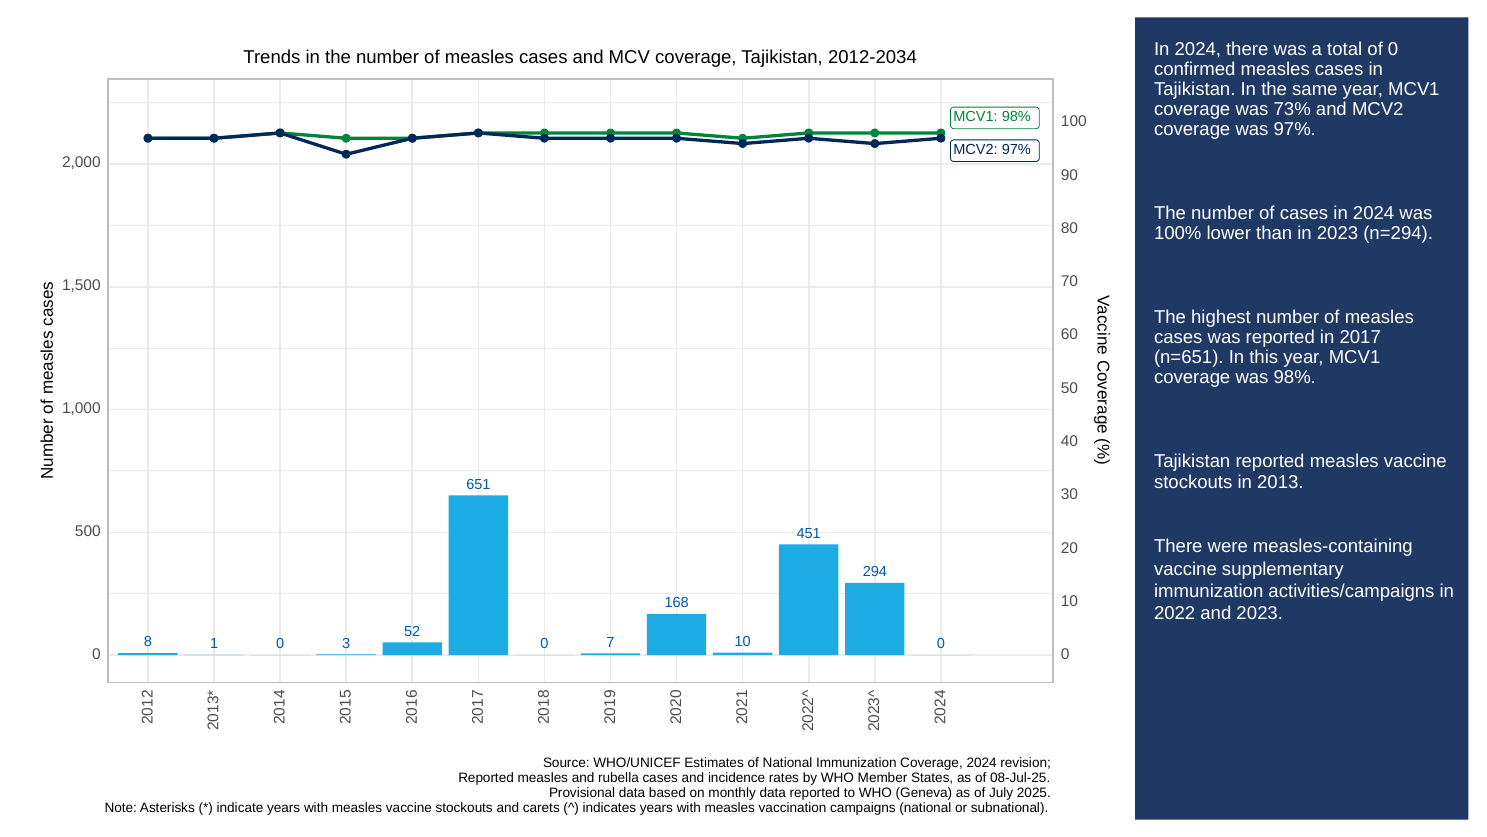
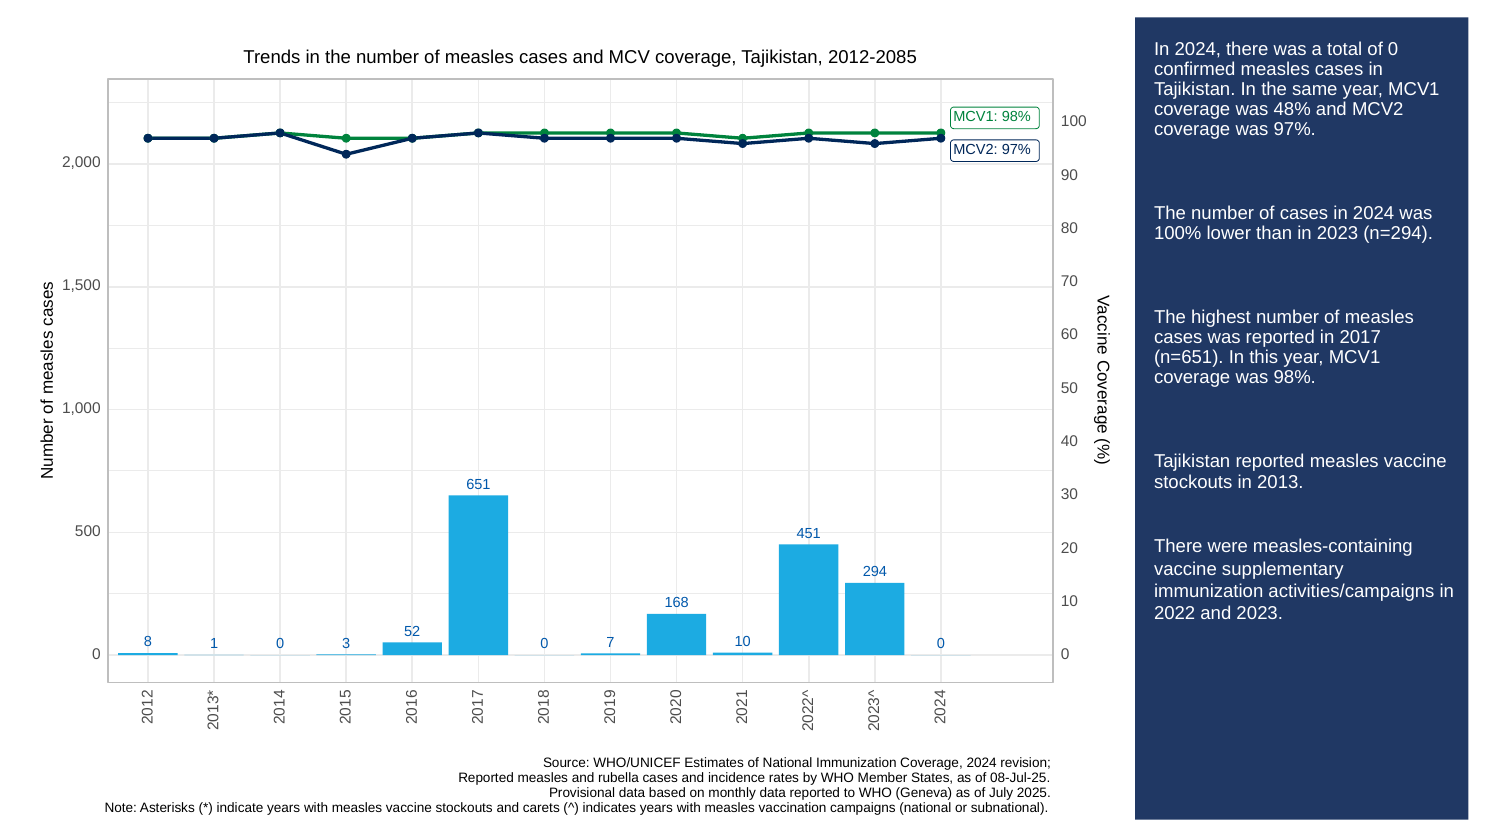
2012-2034: 2012-2034 -> 2012-2085
73%: 73% -> 48%
